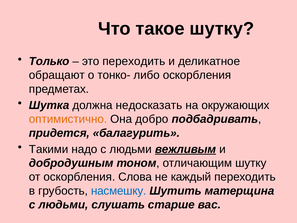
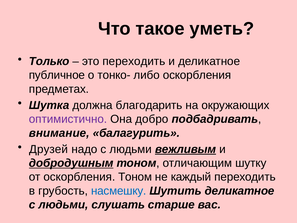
такое шутку: шутку -> уметь
обращают: обращают -> публичное
недосказать: недосказать -> благодарить
оптимистично colour: orange -> purple
придется: придется -> внимание
Такими: Такими -> Друзей
добродушным underline: none -> present
оскорбления Слова: Слова -> Тоном
Шутить матерщина: матерщина -> деликатное
